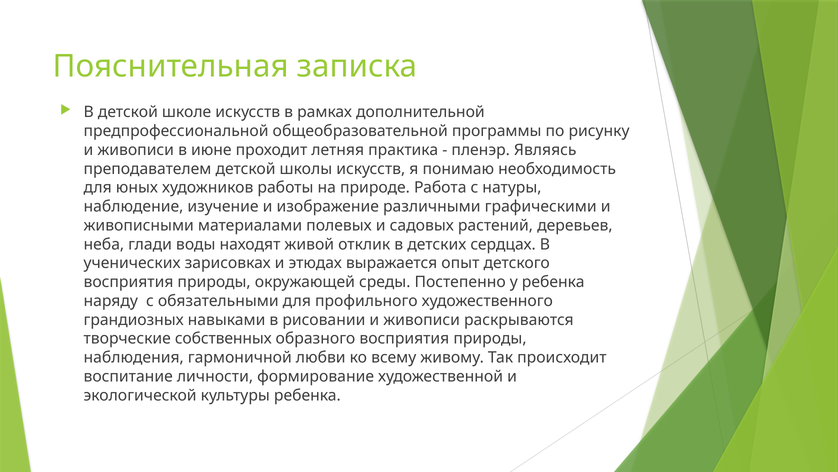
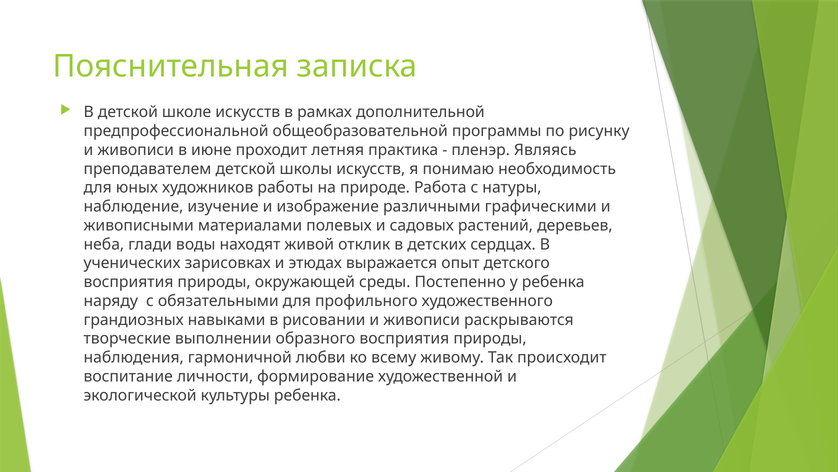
собственных: собственных -> выполнении
